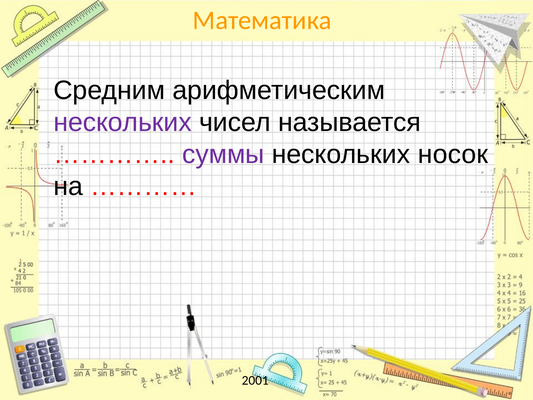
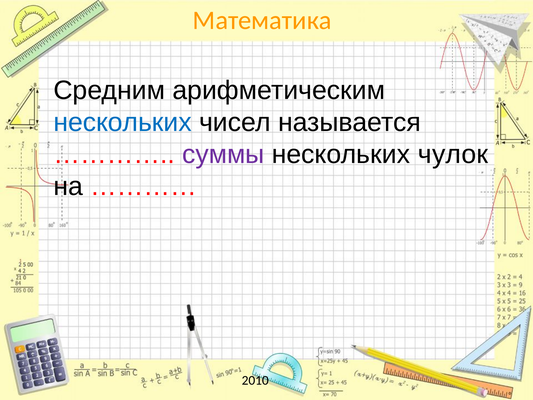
нескольких at (123, 122) colour: purple -> blue
носок: носок -> чулок
2001: 2001 -> 2010
